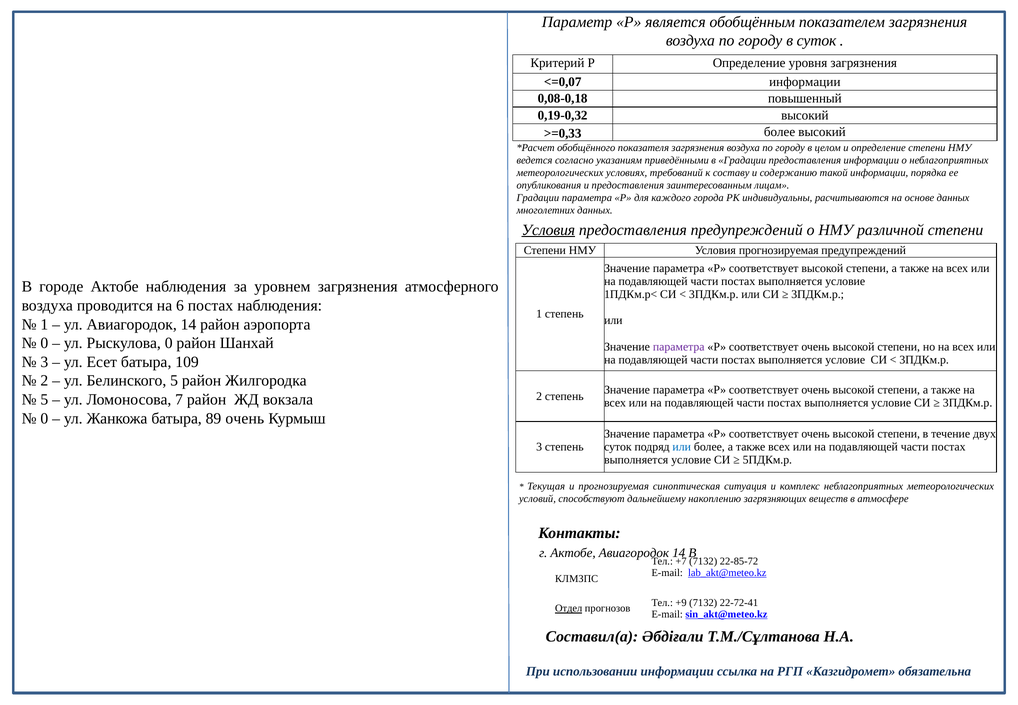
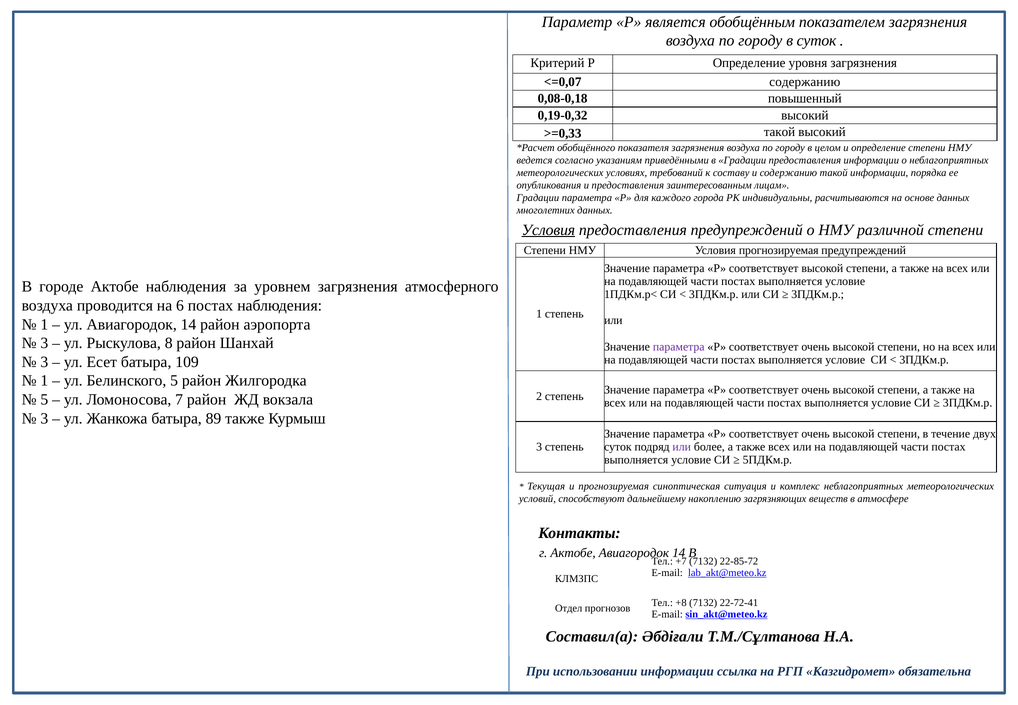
<=0,07 информации: информации -> содержанию
>=0,33 более: более -> такой
0 at (44, 343): 0 -> 3
Рыскулова 0: 0 -> 8
2 at (44, 381): 2 -> 1
0 at (44, 418): 0 -> 3
89 очень: очень -> также
или at (682, 447) colour: blue -> purple
+9: +9 -> +8
Отдел underline: present -> none
